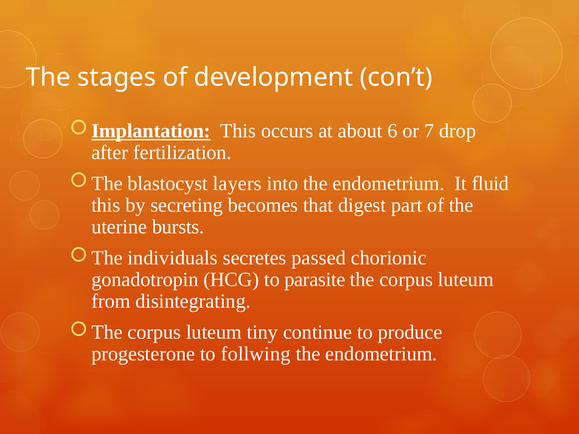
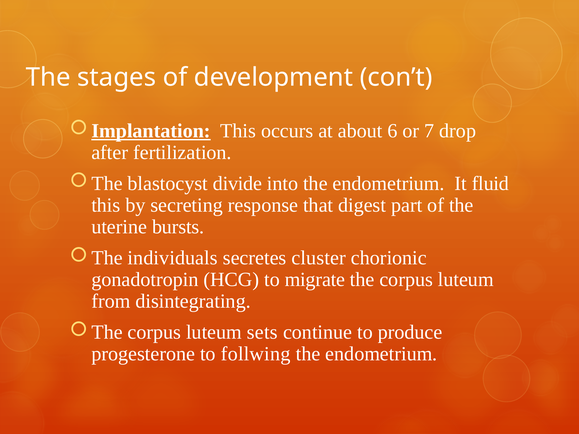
layers: layers -> divide
becomes: becomes -> response
passed: passed -> cluster
parasite: parasite -> migrate
tiny: tiny -> sets
